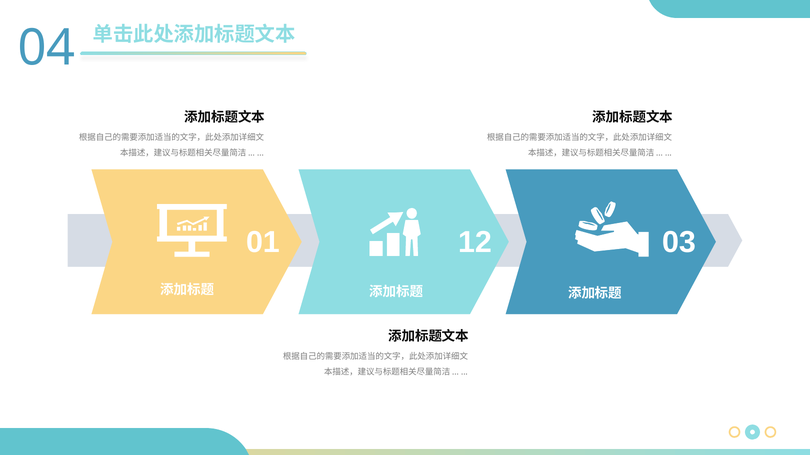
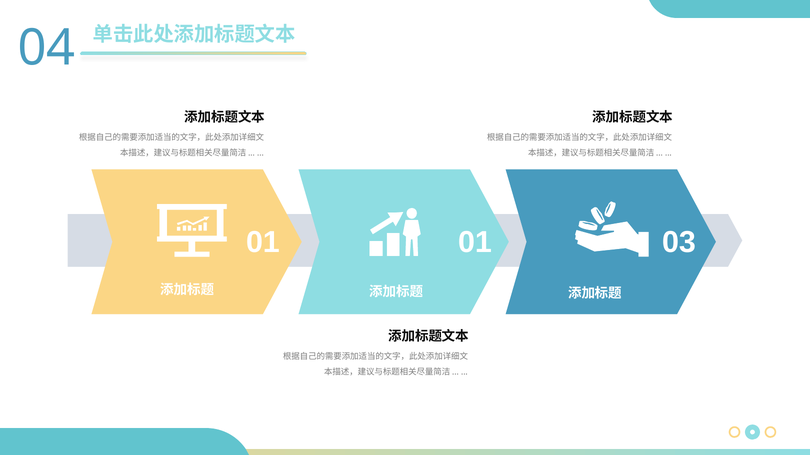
01 12: 12 -> 01
